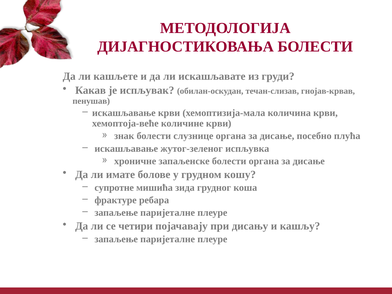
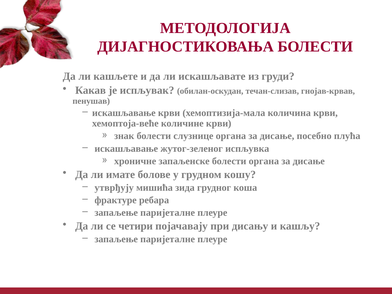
супротне: супротне -> утврђују
